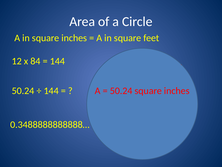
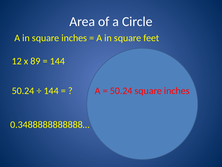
84: 84 -> 89
